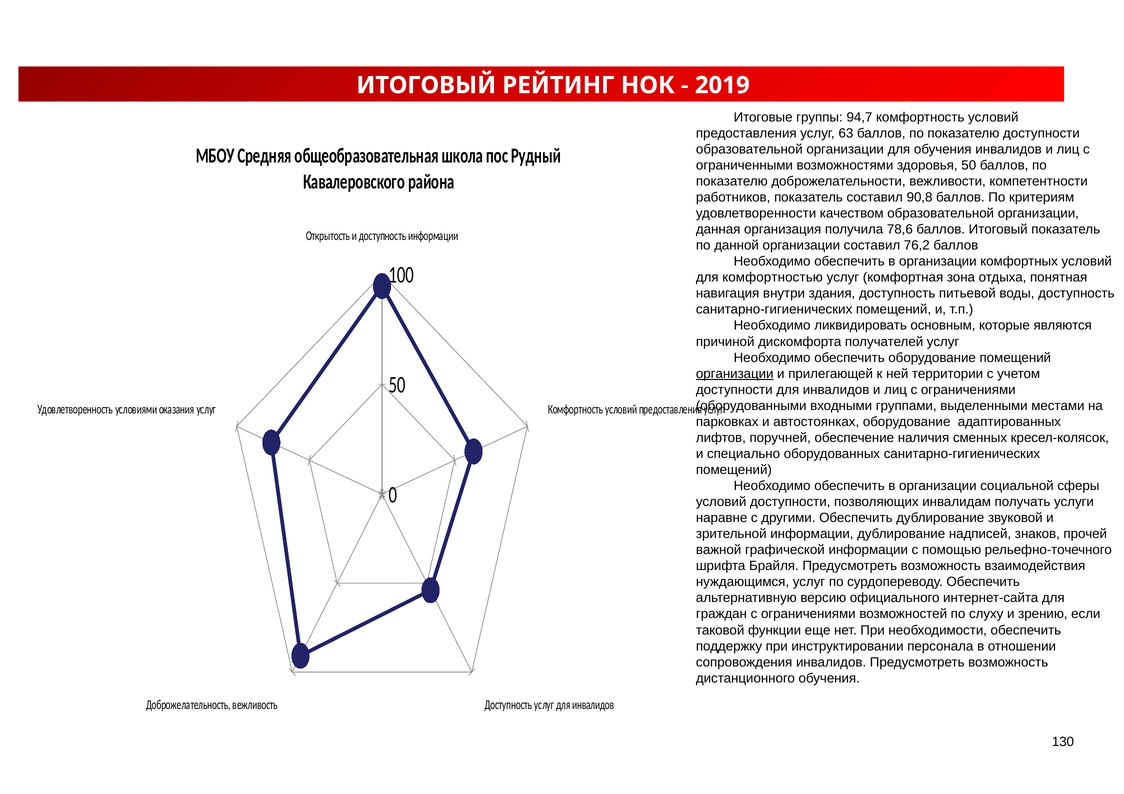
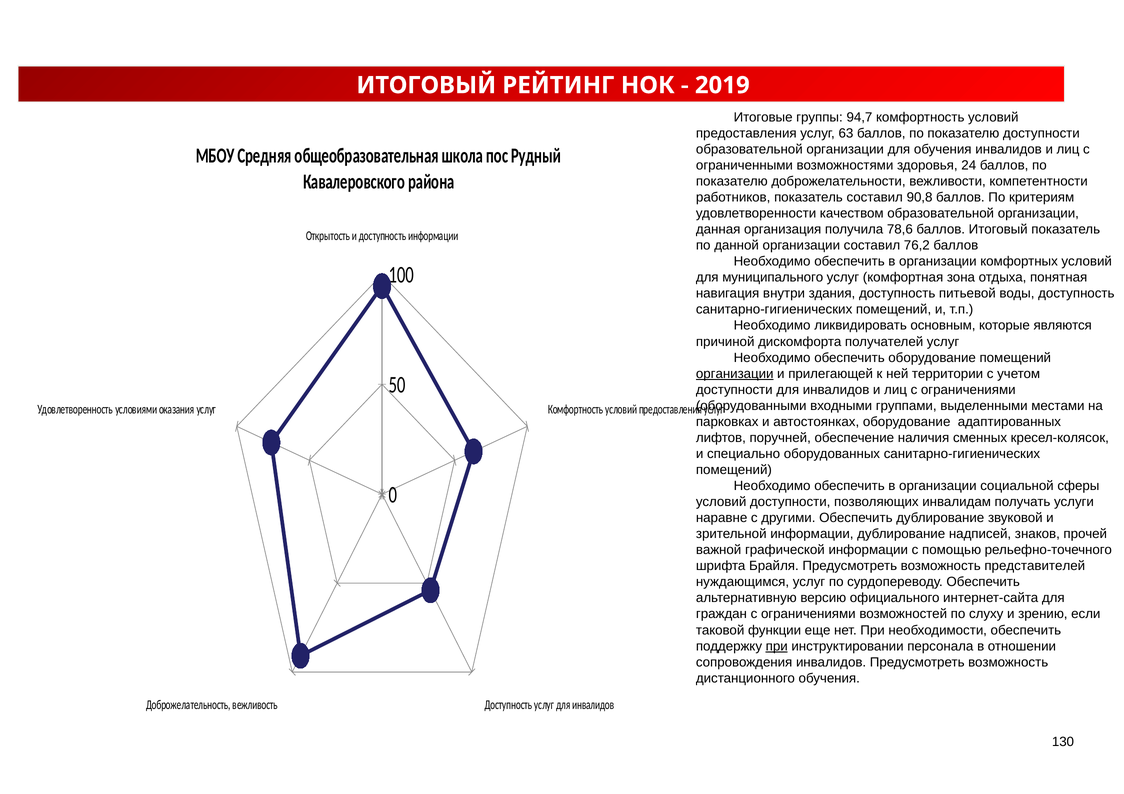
здоровья 50: 50 -> 24
комфортностью: комфортностью -> муниципального
взаимодействия: взаимодействия -> представителей
при at (777, 647) underline: none -> present
